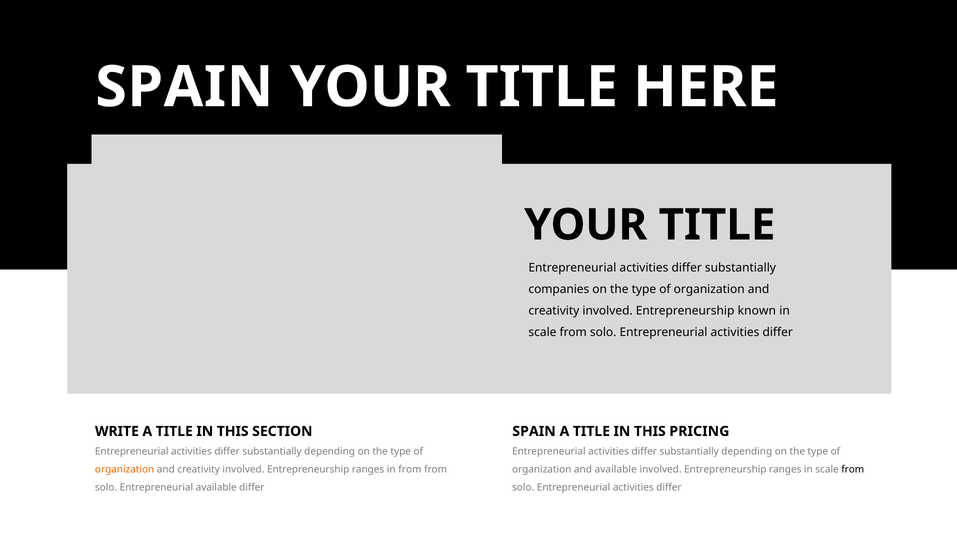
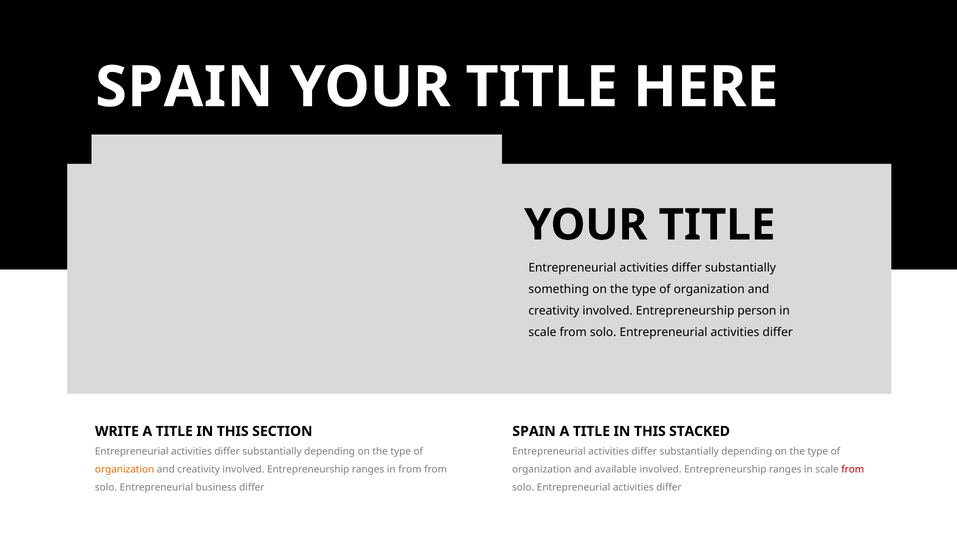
companies: companies -> something
known: known -> person
PRICING: PRICING -> STACKED
from at (853, 469) colour: black -> red
Entrepreneurial available: available -> business
